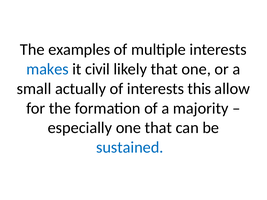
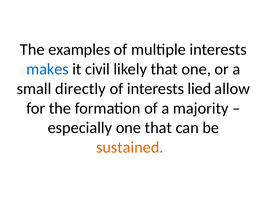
actually: actually -> directly
this: this -> lied
sustained colour: blue -> orange
